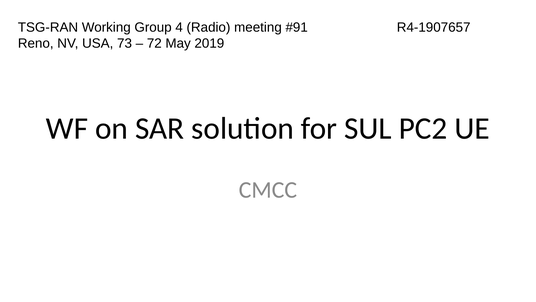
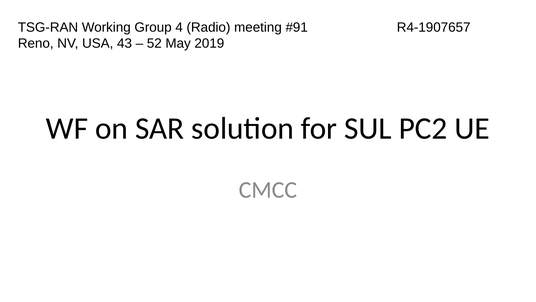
73: 73 -> 43
72: 72 -> 52
